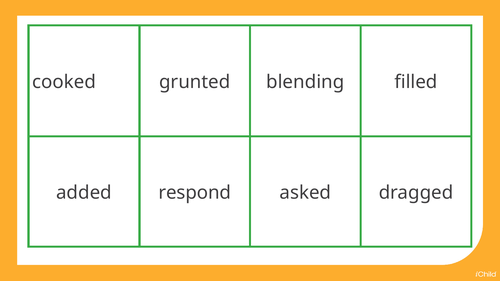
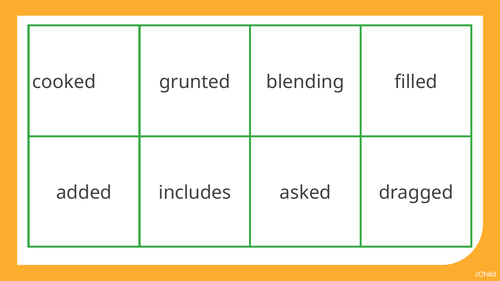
respond: respond -> includes
